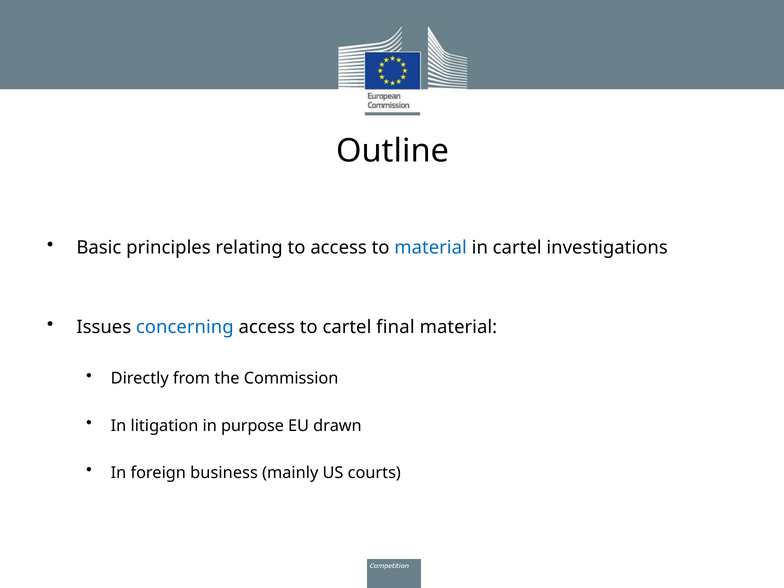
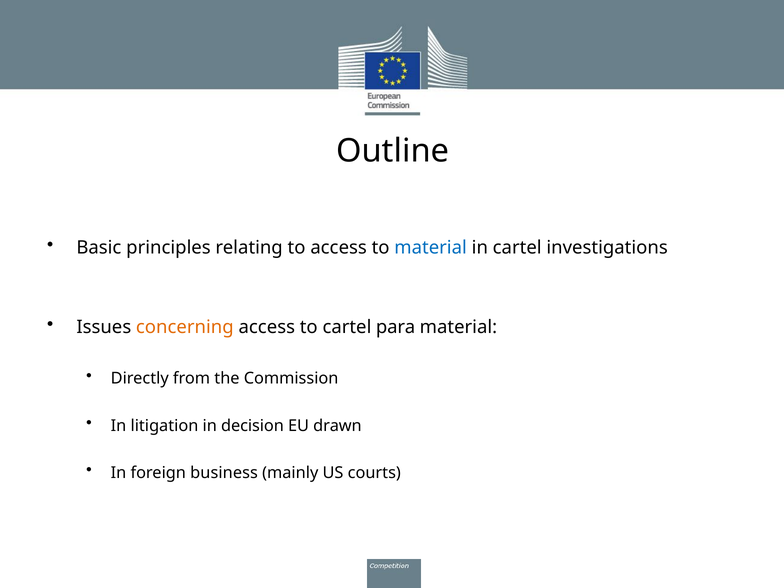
concerning colour: blue -> orange
final: final -> para
purpose: purpose -> decision
